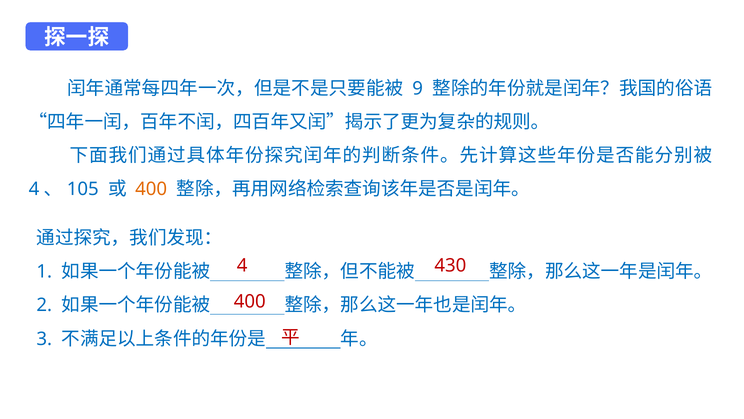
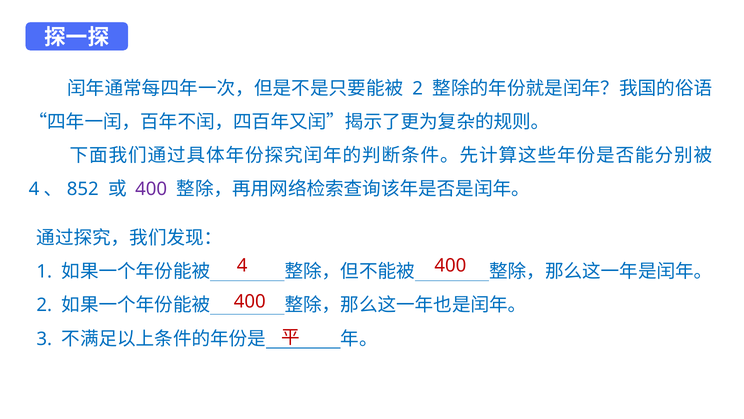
9 at (418, 89): 9 -> 2
105: 105 -> 852
400 at (151, 189) colour: orange -> purple
4 430: 430 -> 400
